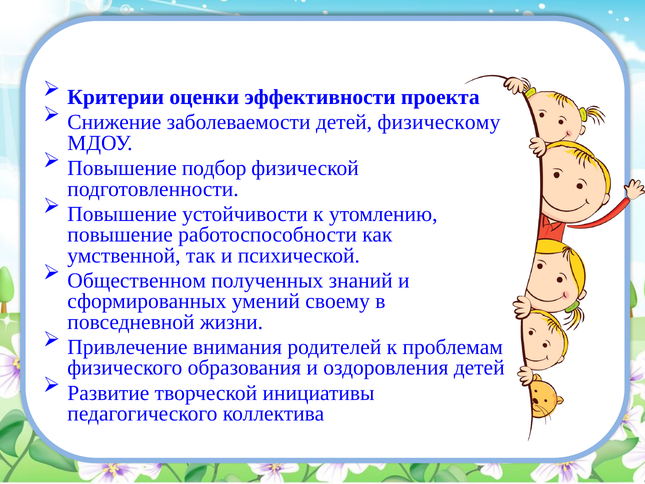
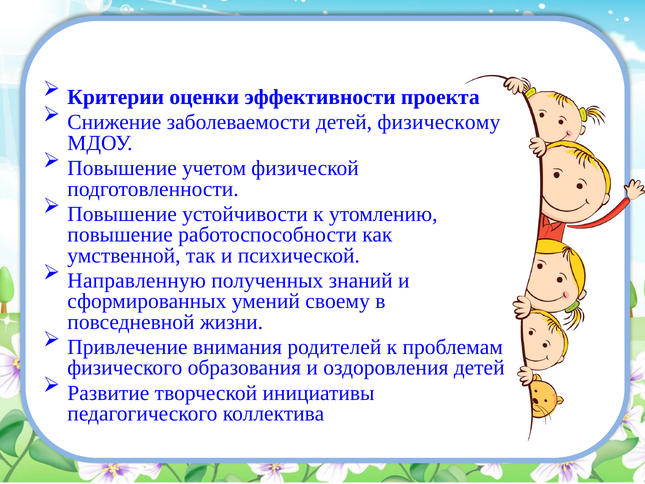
подбор: подбор -> учетом
Общественном: Общественном -> Направленную
